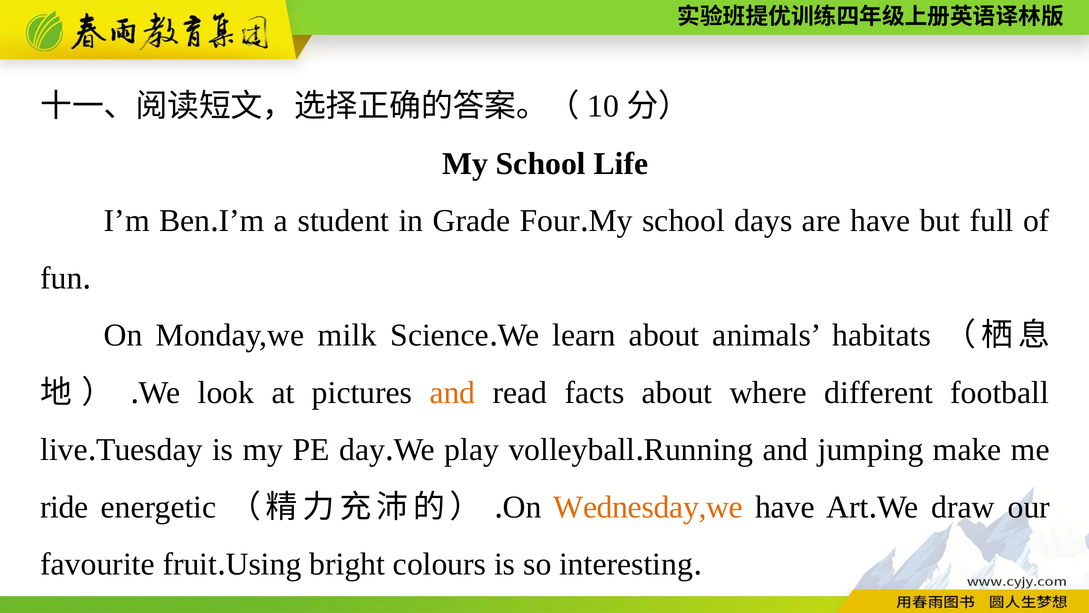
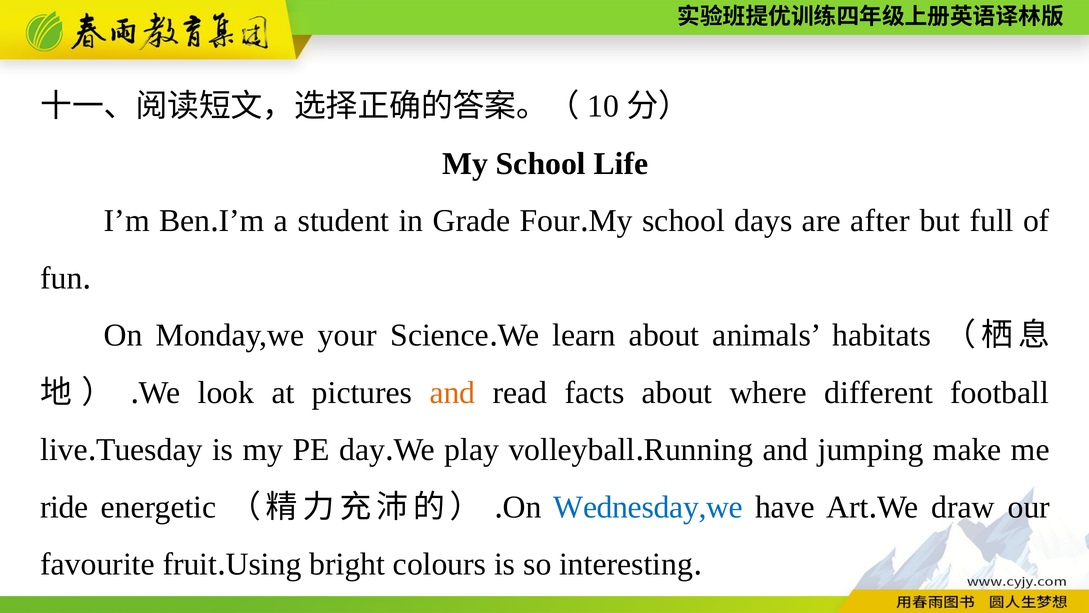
are have: have -> after
milk: milk -> your
Wednesday,we colour: orange -> blue
